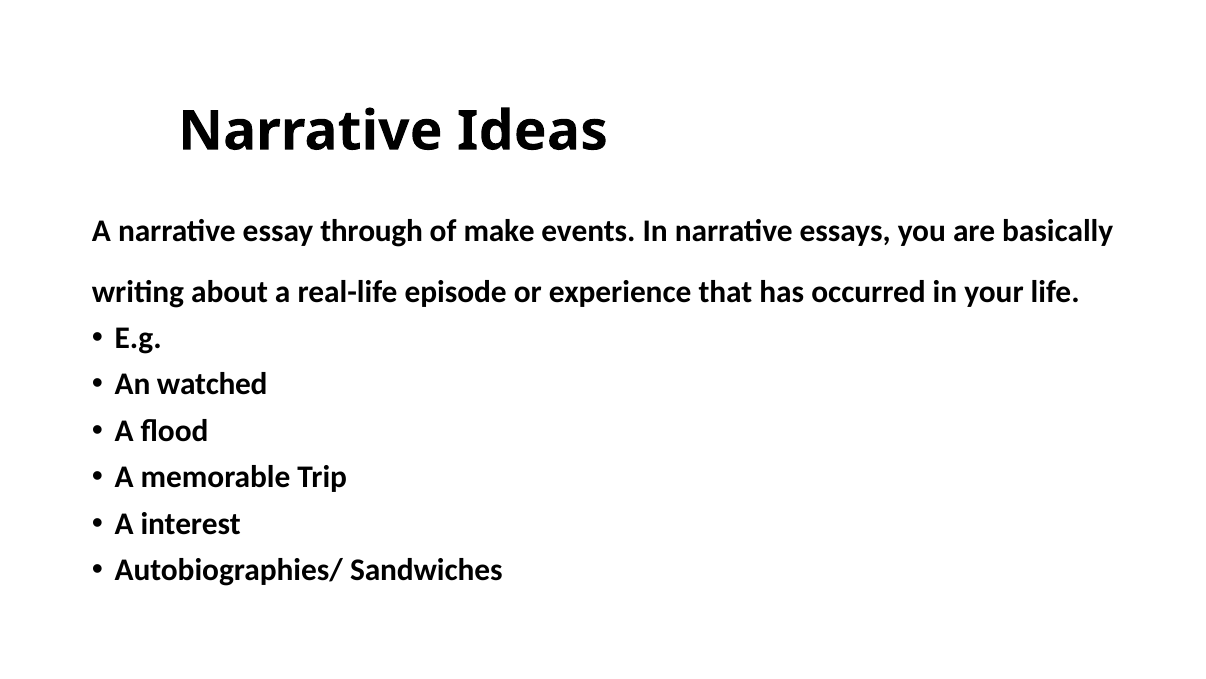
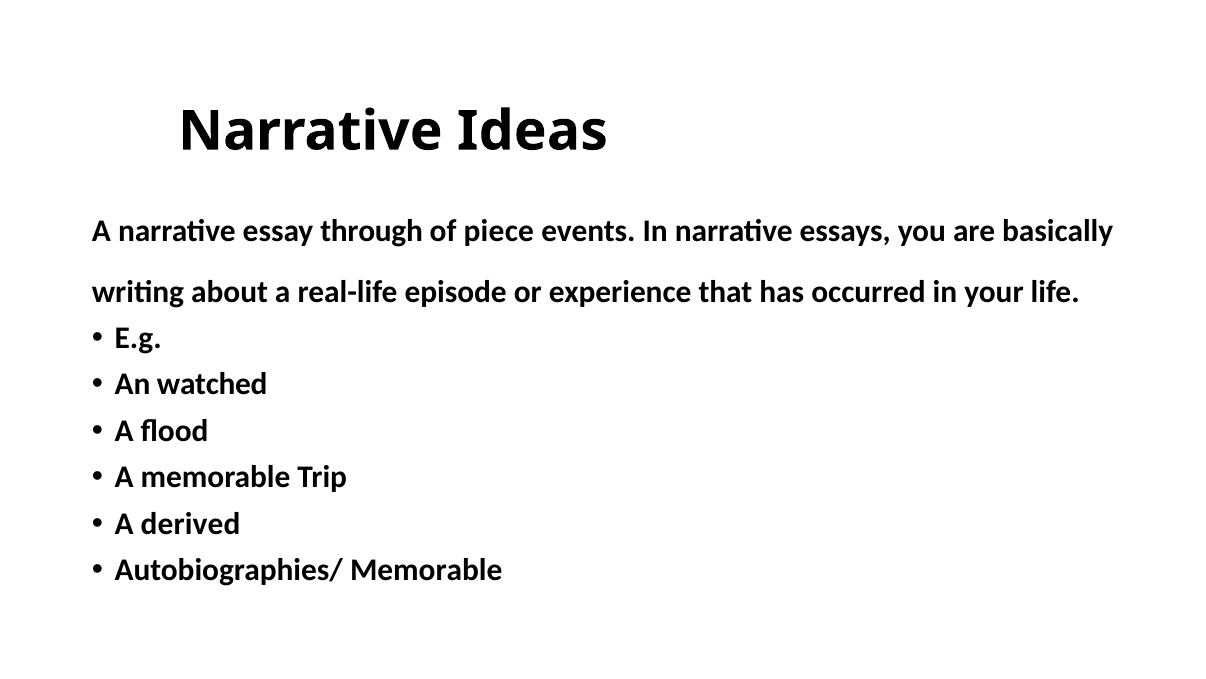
make: make -> piece
interest: interest -> derived
Autobiographies/ Sandwiches: Sandwiches -> Memorable
